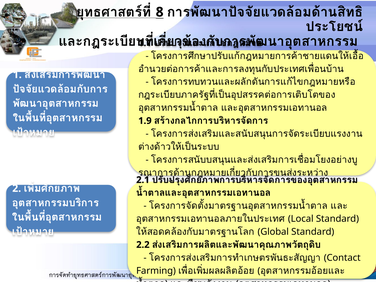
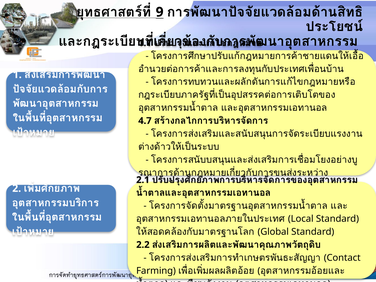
8: 8 -> 9
1.9: 1.9 -> 4.7
